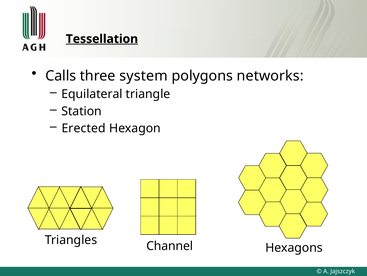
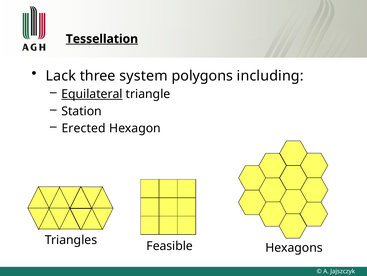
Calls: Calls -> Lack
networks: networks -> including
Equilateral underline: none -> present
Channel: Channel -> Feasible
